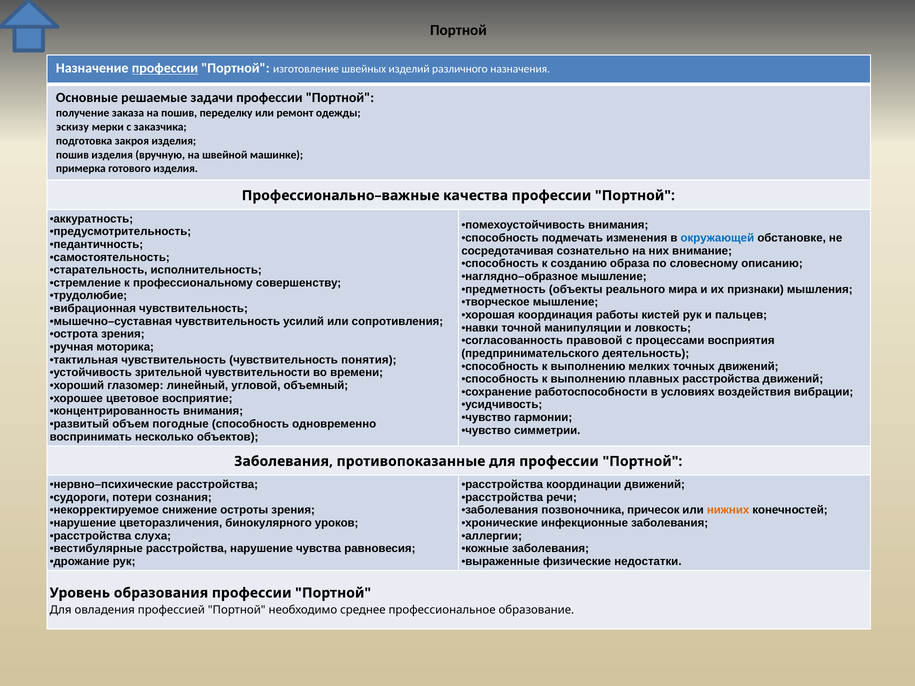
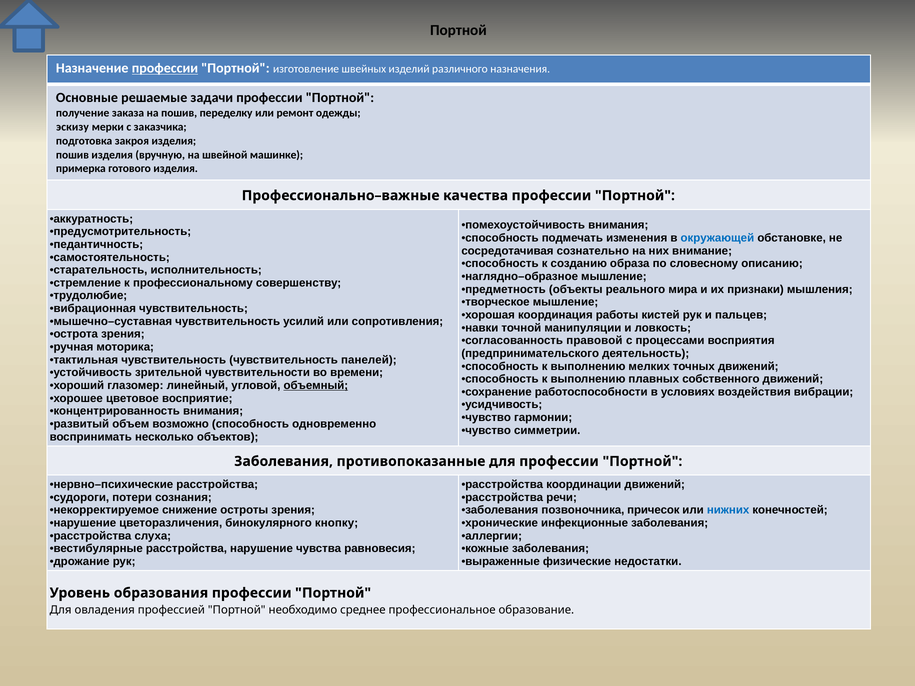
понятия: понятия -> панелей
плавных расстройства: расстройства -> собственного
объемный underline: none -> present
погодные: погодные -> возможно
нижних colour: orange -> blue
уроков: уроков -> кнопку
